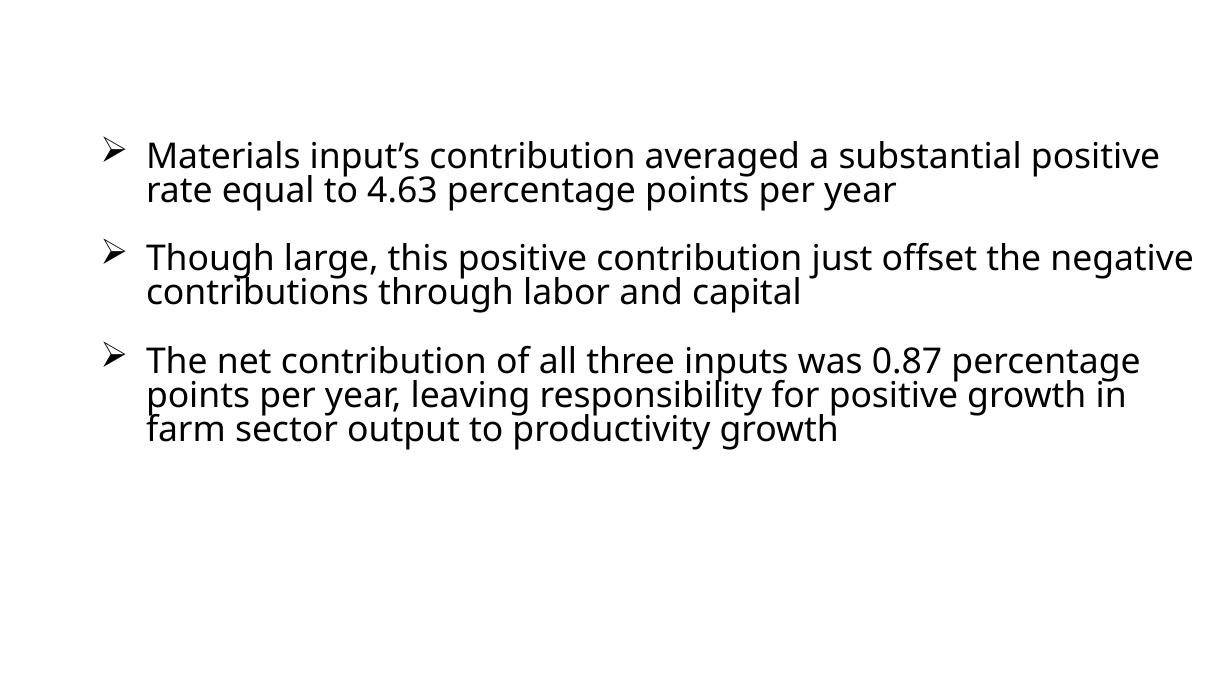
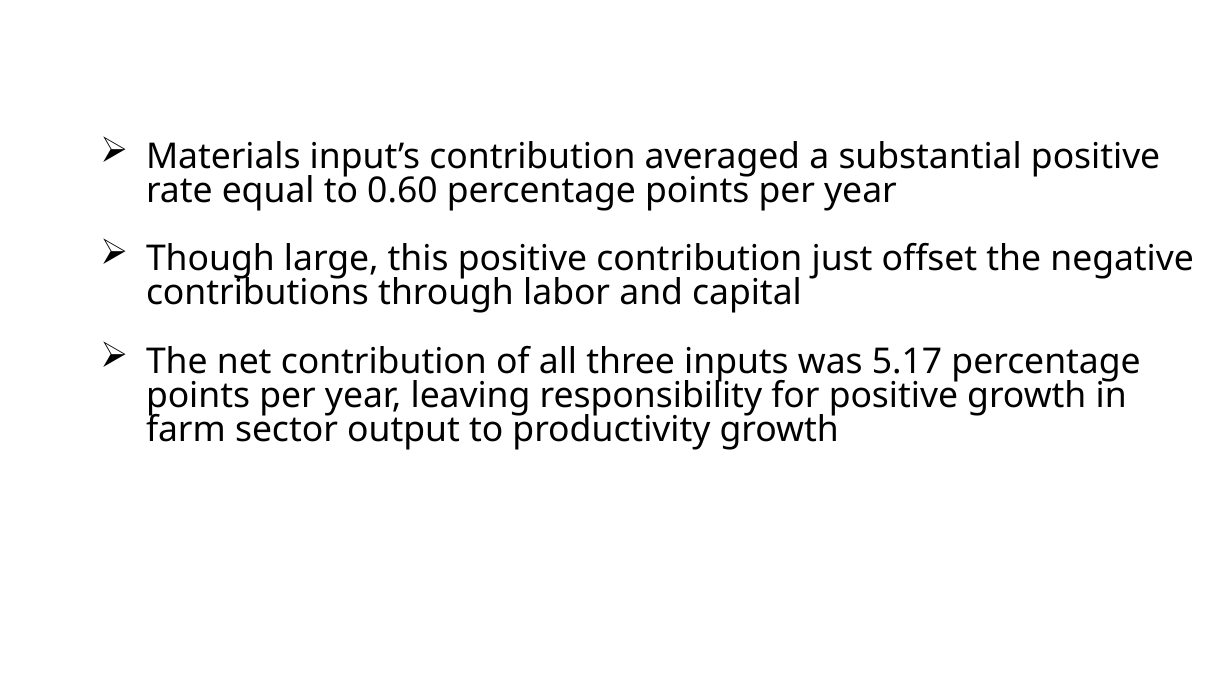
4.63: 4.63 -> 0.60
0.87: 0.87 -> 5.17
